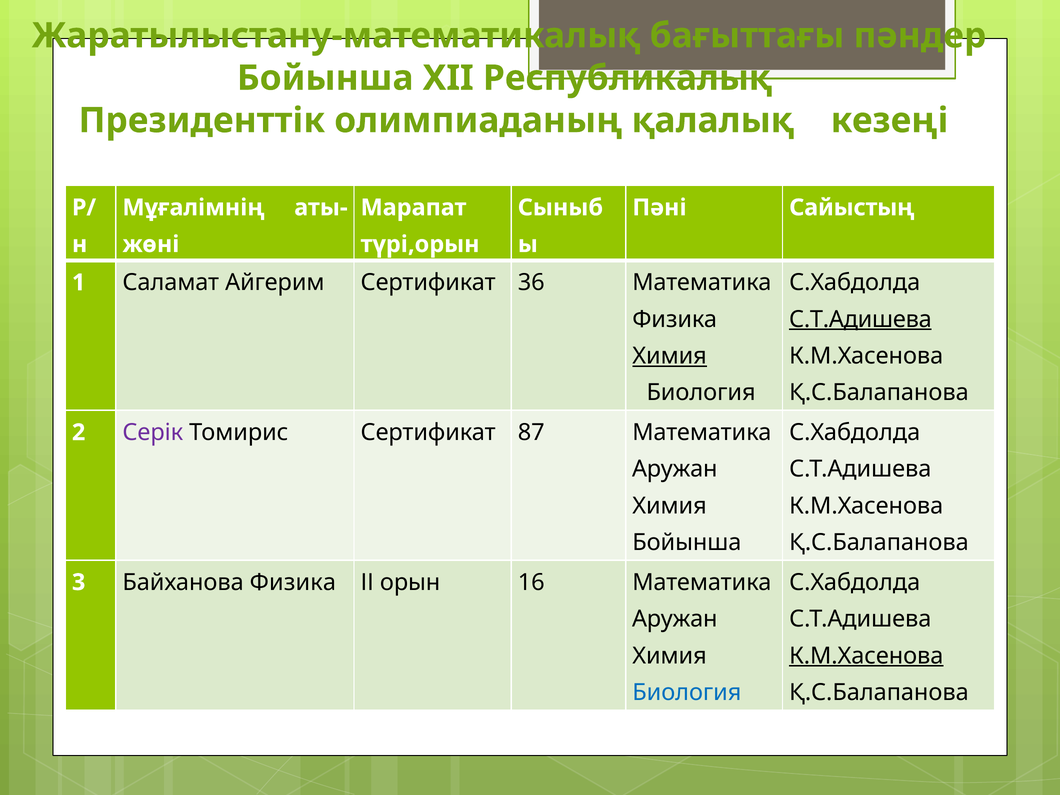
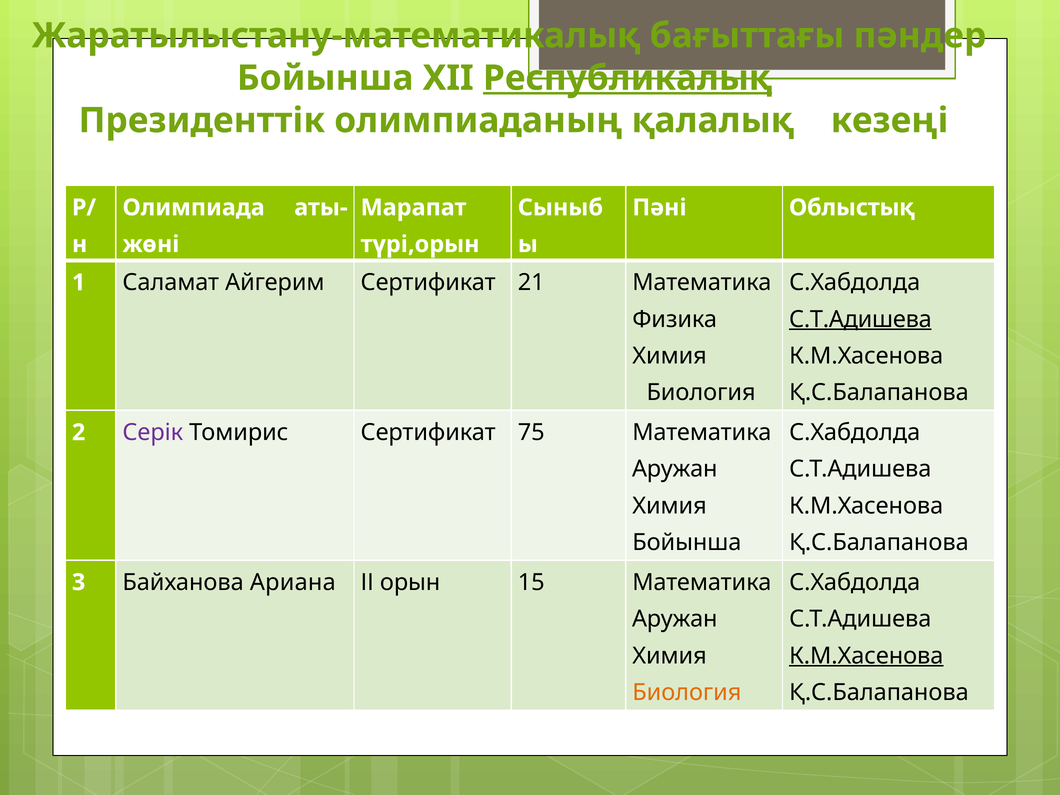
Республикалық underline: none -> present
Мұғалімнің: Мұғалімнің -> Олимпиада
Сайыстың: Сайыстың -> Облыстық
36: 36 -> 21
Химия at (670, 356) underline: present -> none
87: 87 -> 75
Байханова Физика: Физика -> Ариана
16: 16 -> 15
Биология at (687, 693) colour: blue -> orange
